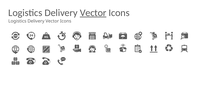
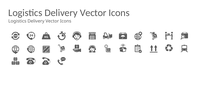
Vector at (93, 13) underline: present -> none
